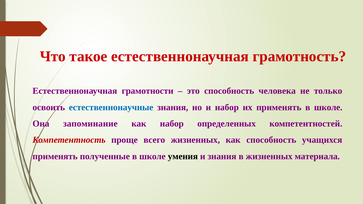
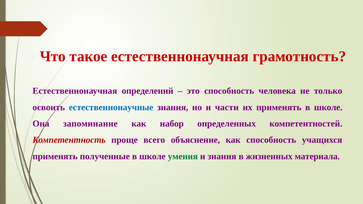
грамотности: грамотности -> определений
и набор: набор -> части
всего жизненных: жизненных -> объяснение
умения colour: black -> green
